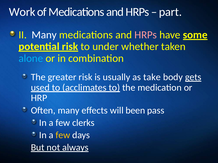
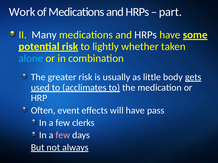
HRPs at (146, 35) colour: pink -> white
under: under -> lightly
take: take -> little
Often many: many -> event
will been: been -> have
few at (63, 135) colour: yellow -> pink
